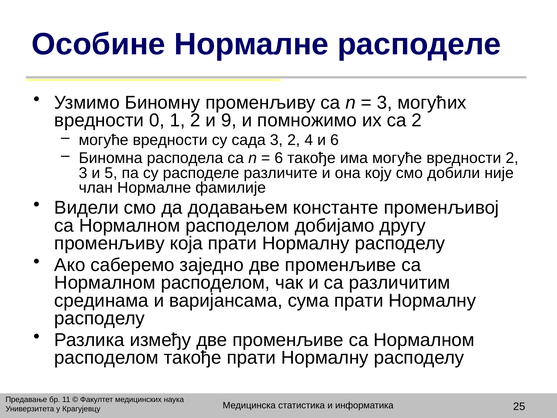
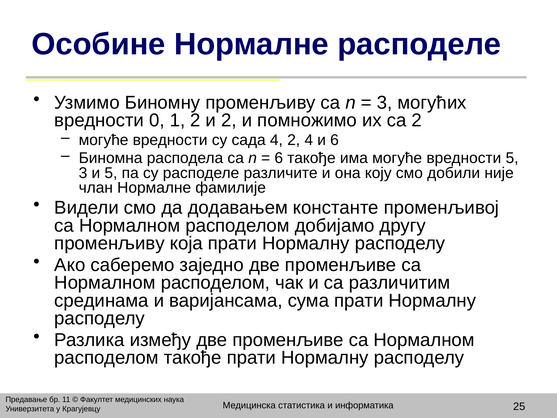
и 9: 9 -> 2
сада 3: 3 -> 4
вредности 2: 2 -> 5
